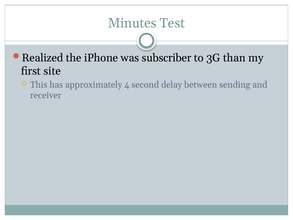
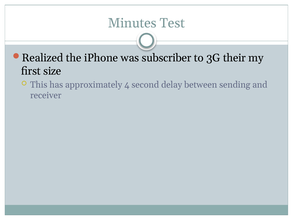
than: than -> their
site: site -> size
